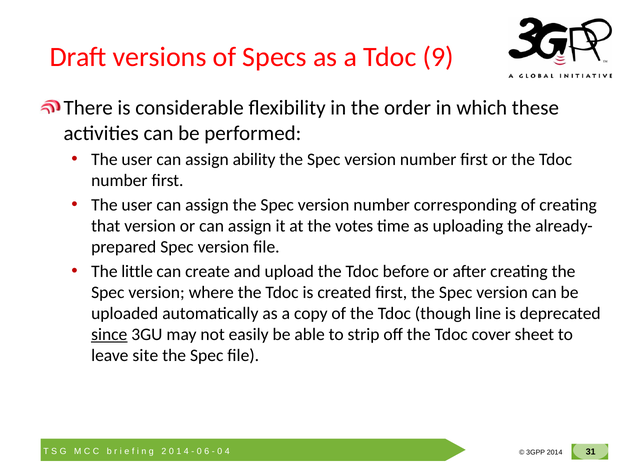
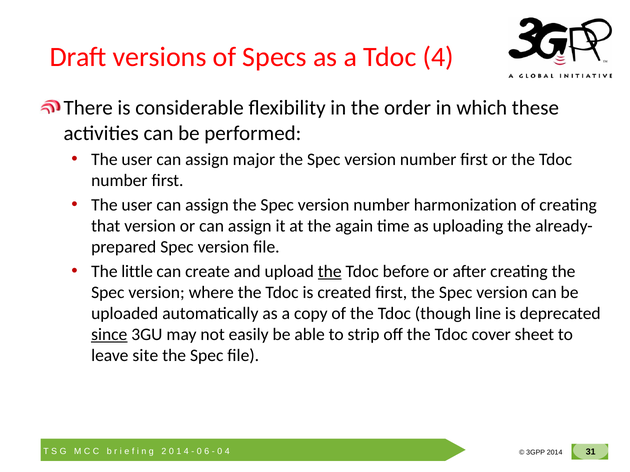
Tdoc 9: 9 -> 4
ability: ability -> major
corresponding: corresponding -> harmonization
votes: votes -> again
the at (330, 272) underline: none -> present
